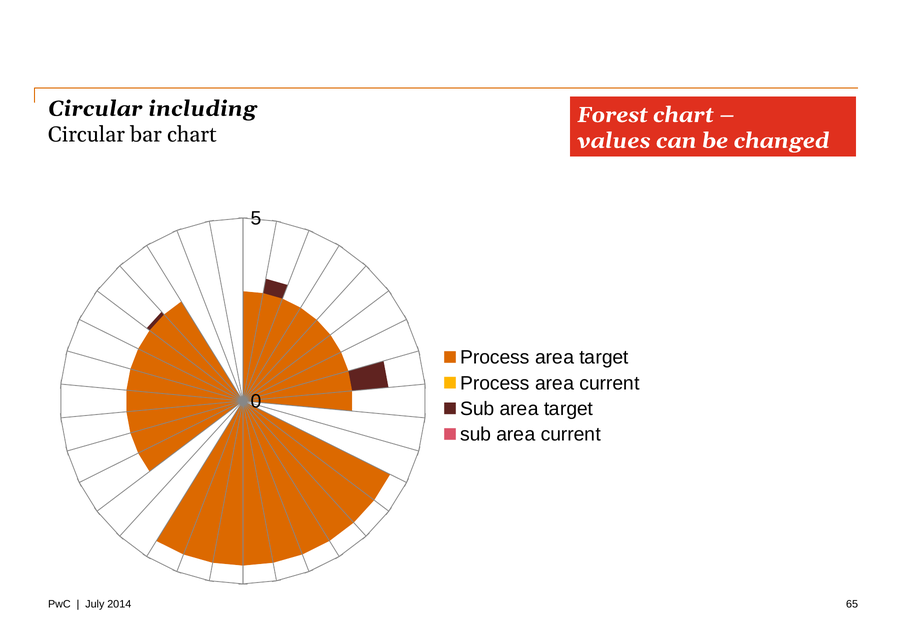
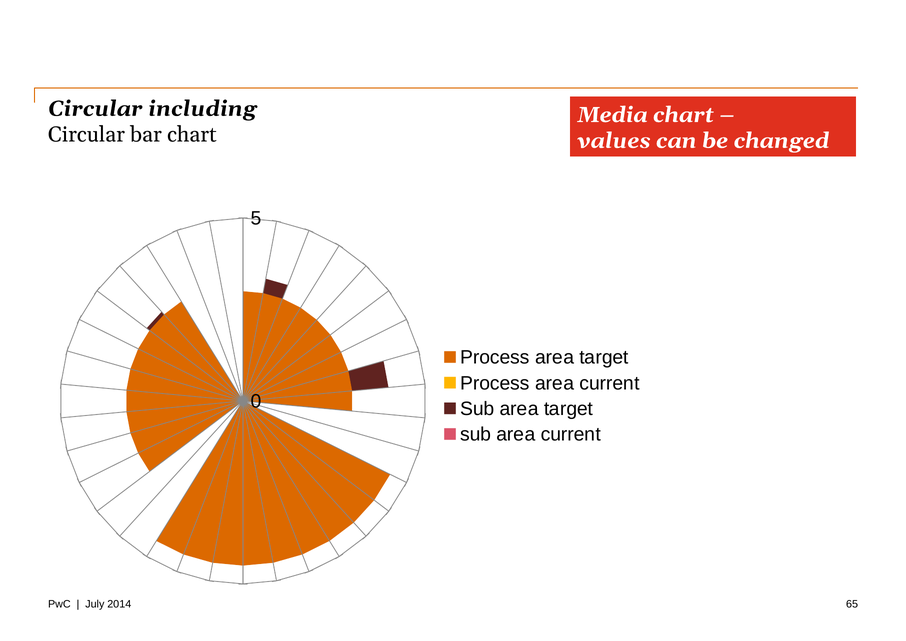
Forest: Forest -> Media
